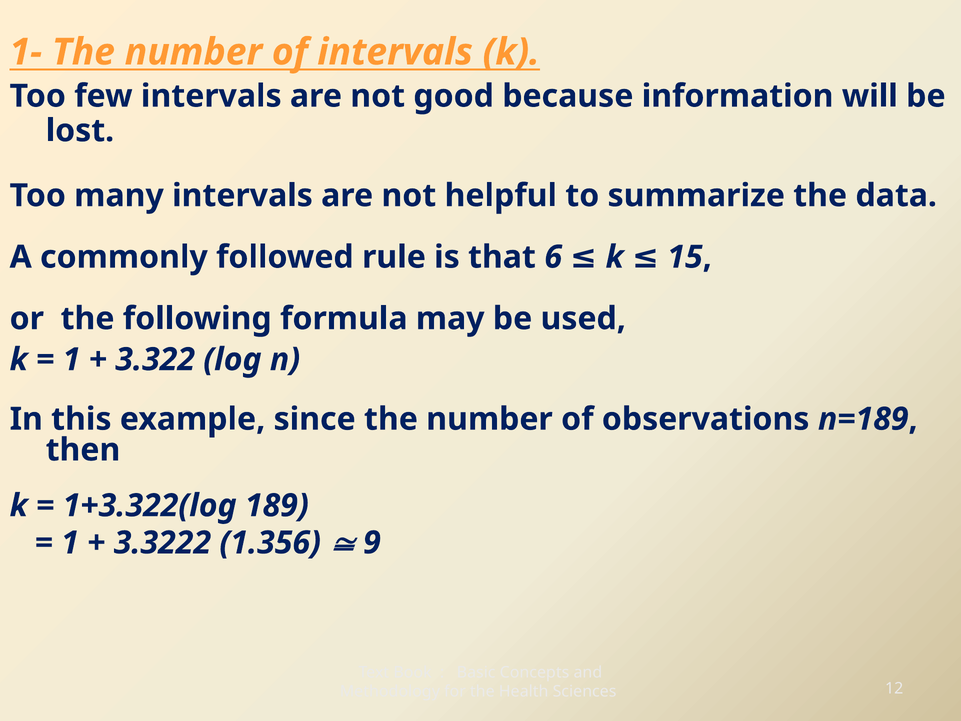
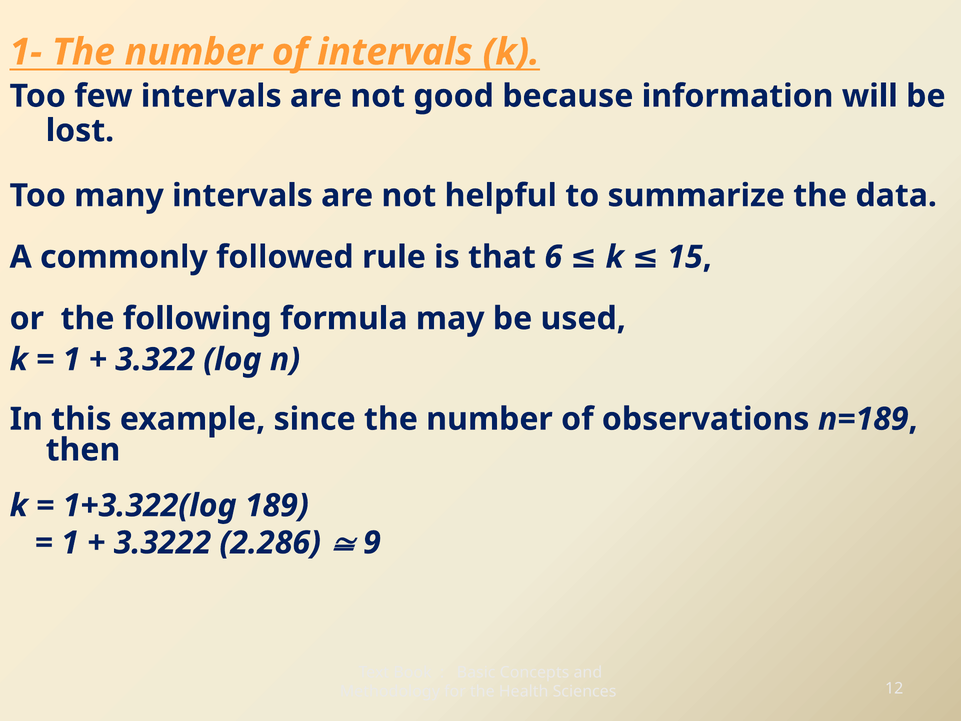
1.356: 1.356 -> 2.286
